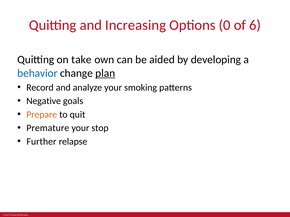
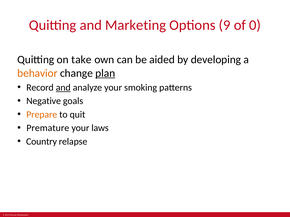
Increasing: Increasing -> Marketing
0: 0 -> 9
6: 6 -> 0
behavior colour: blue -> orange
and at (63, 88) underline: none -> present
stop: stop -> laws
Further: Further -> Country
